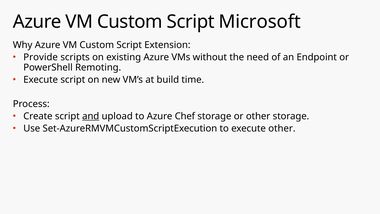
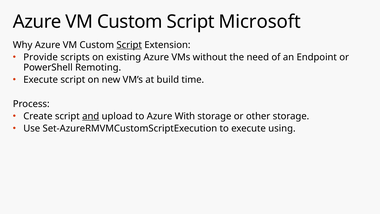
Script at (129, 45) underline: none -> present
Chef: Chef -> With
execute other: other -> using
